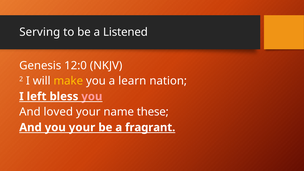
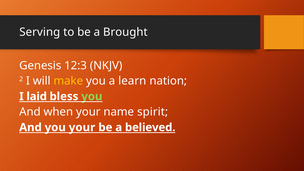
Listened: Listened -> Brought
12:0: 12:0 -> 12:3
left: left -> laid
you at (92, 96) colour: pink -> light green
loved: loved -> when
these: these -> spirit
fragrant: fragrant -> believed
